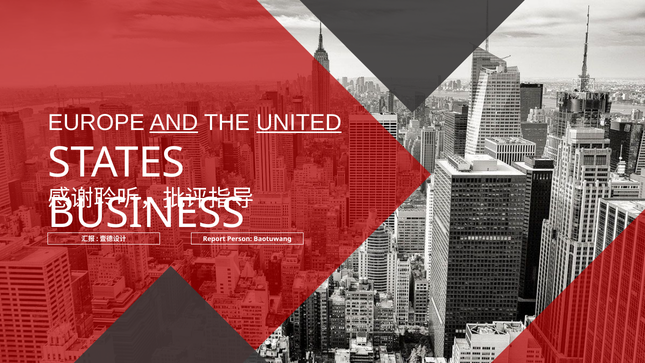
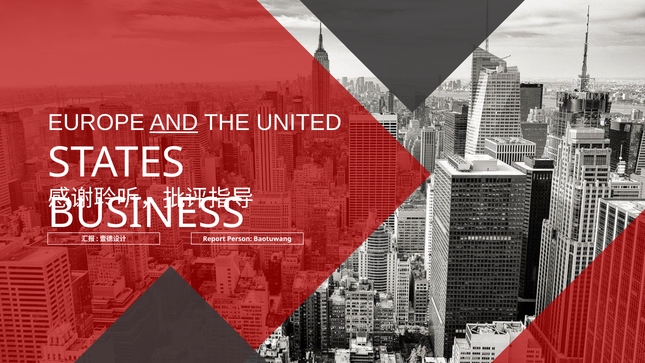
UNITED underline: present -> none
